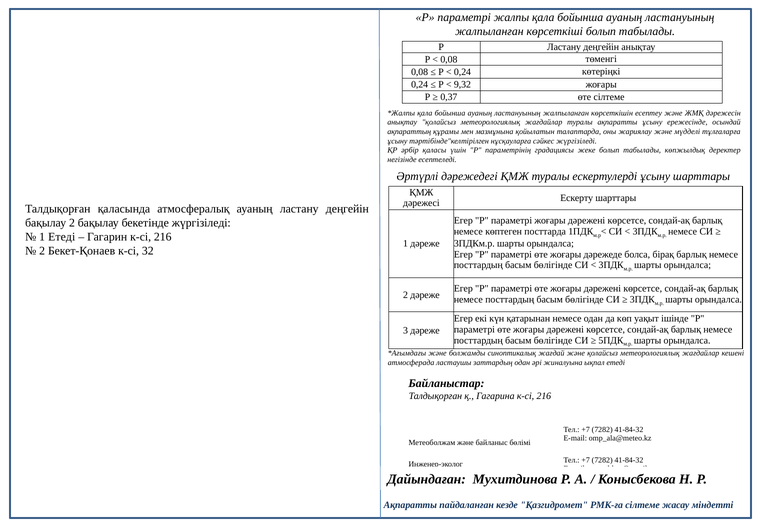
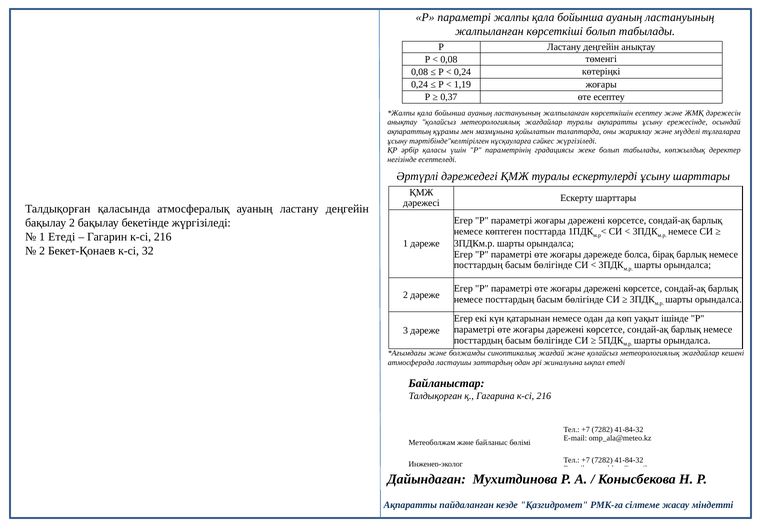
9,32: 9,32 -> 1,19
өте сілтеме: сілтеме -> есептеу
